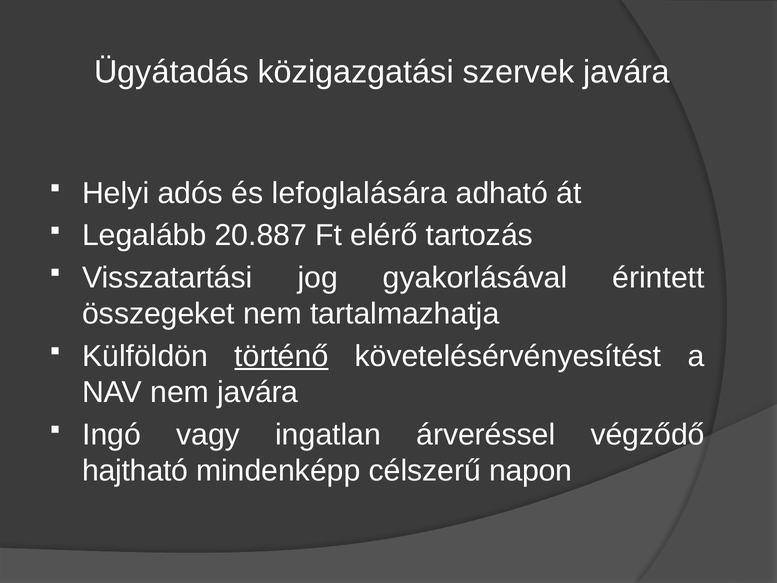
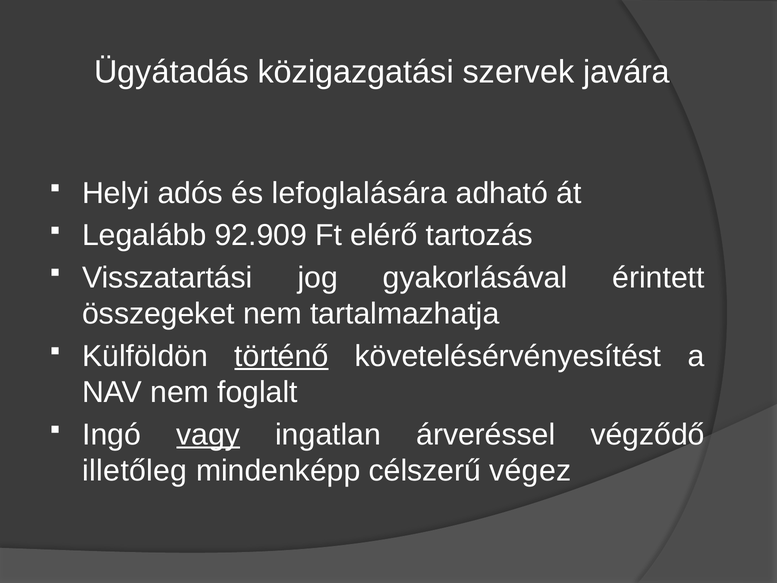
20.887: 20.887 -> 92.909
nem javára: javára -> foglalt
vagy underline: none -> present
hajtható: hajtható -> illetőleg
napon: napon -> végez
